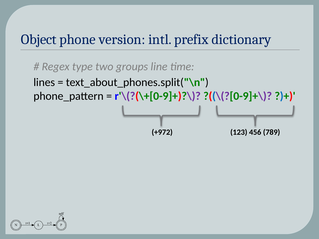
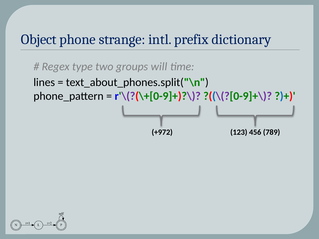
version: version -> strange
line: line -> will
